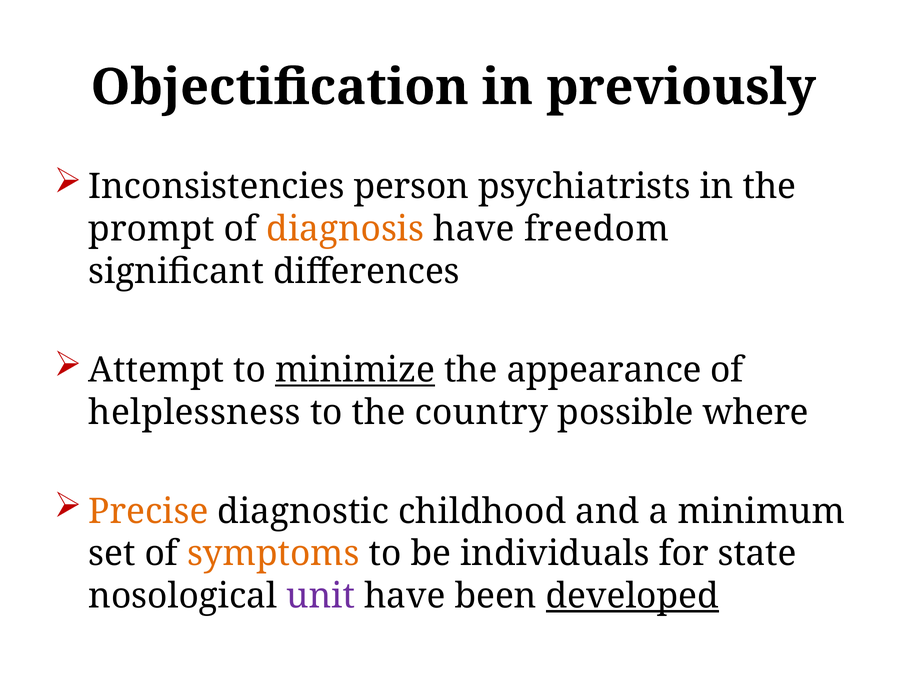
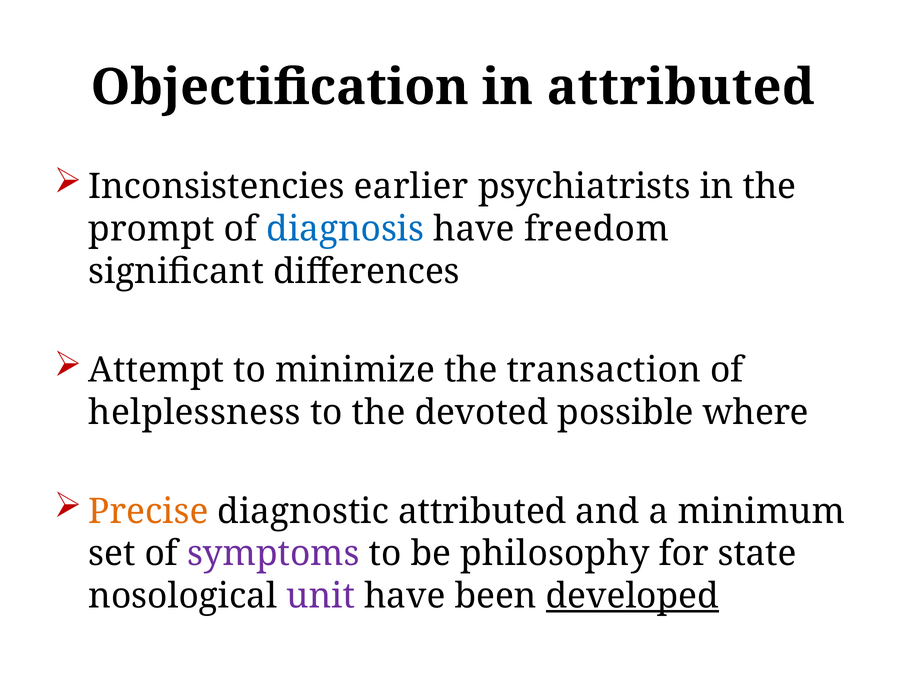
in previously: previously -> attributed
person: person -> earlier
diagnosis colour: orange -> blue
minimize underline: present -> none
appearance: appearance -> transaction
country: country -> devoted
diagnostic childhood: childhood -> attributed
symptoms colour: orange -> purple
individuals: individuals -> philosophy
